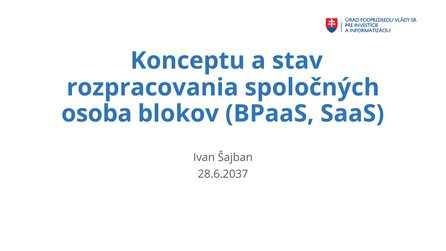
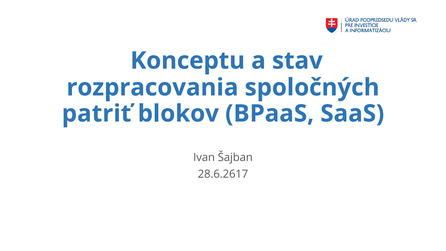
osoba: osoba -> patriť
28.6.2037: 28.6.2037 -> 28.6.2617
